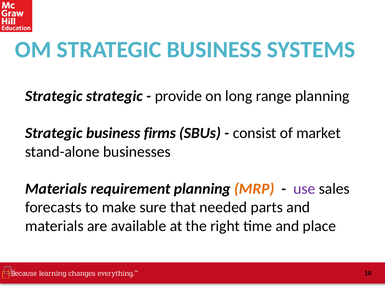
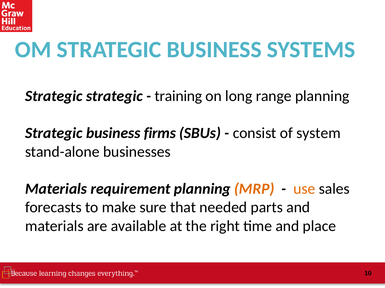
provide: provide -> training
market: market -> system
use colour: purple -> orange
